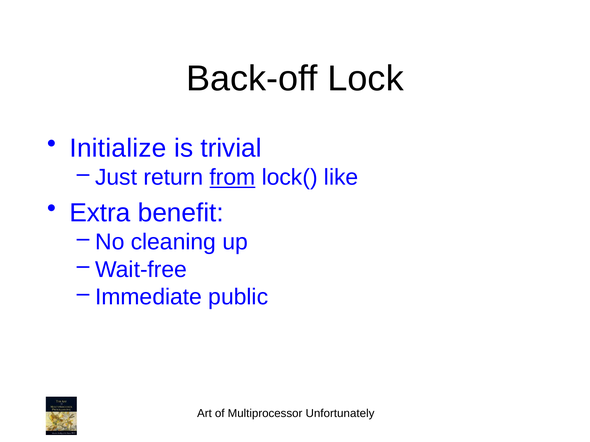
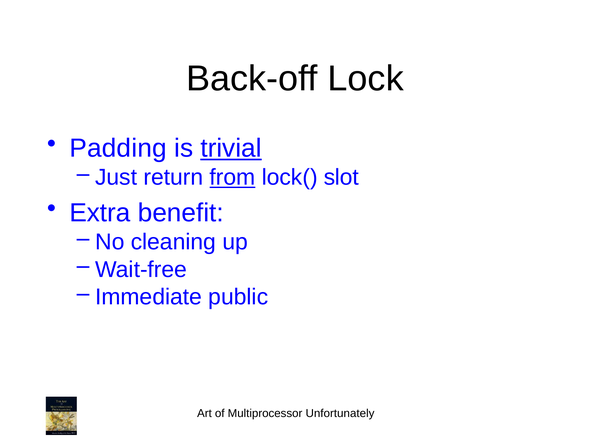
Initialize: Initialize -> Padding
trivial underline: none -> present
like: like -> slot
